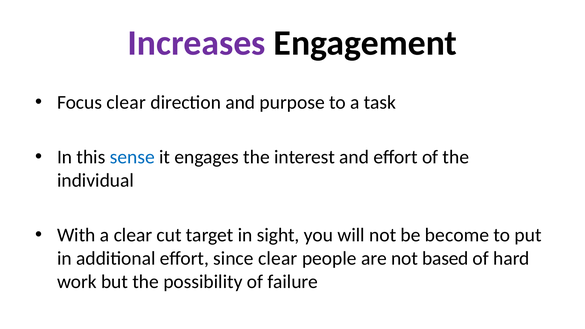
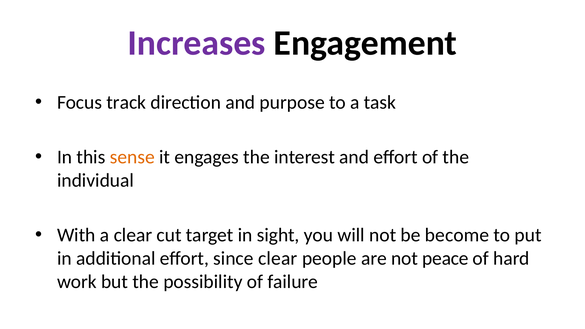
Focus clear: clear -> track
sense colour: blue -> orange
based: based -> peace
